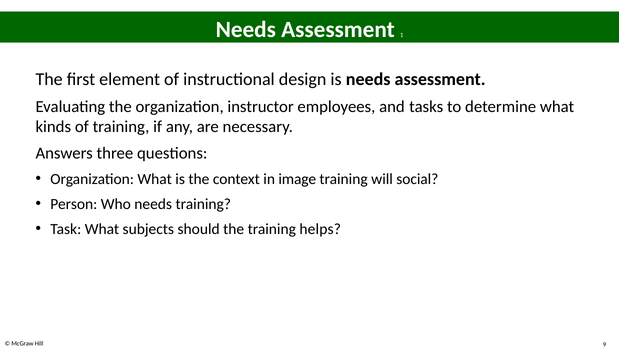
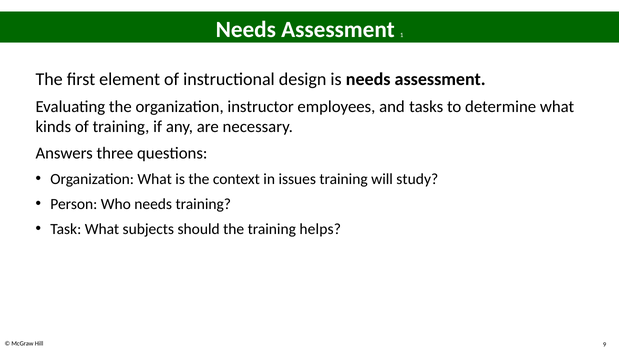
image: image -> issues
social: social -> study
